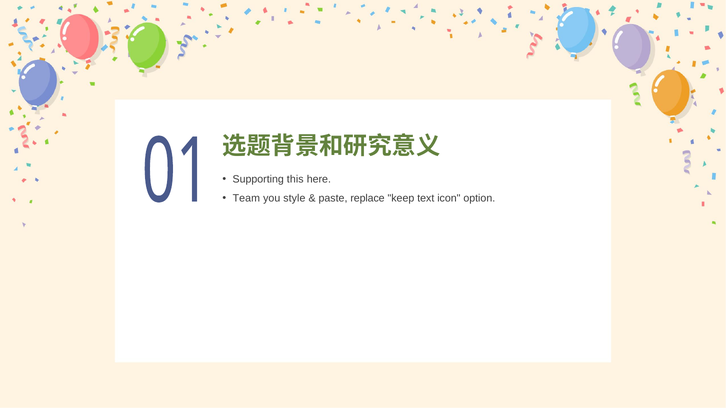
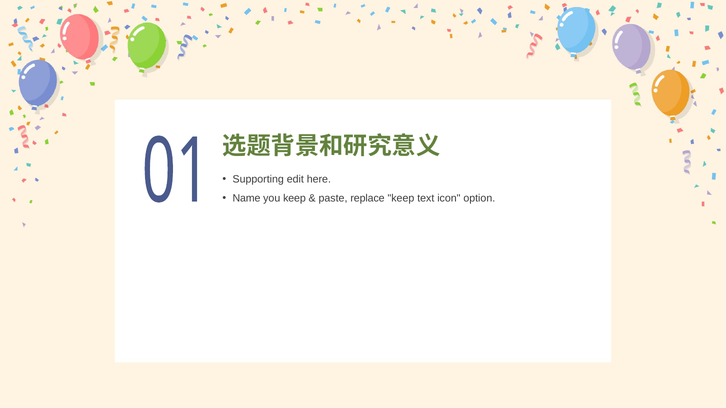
this: this -> edit
Team: Team -> Name
you style: style -> keep
